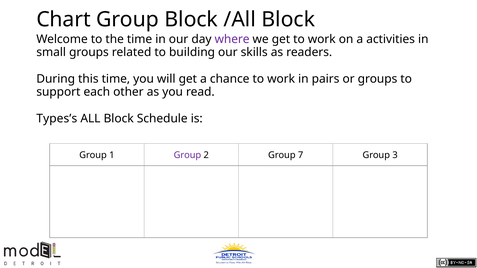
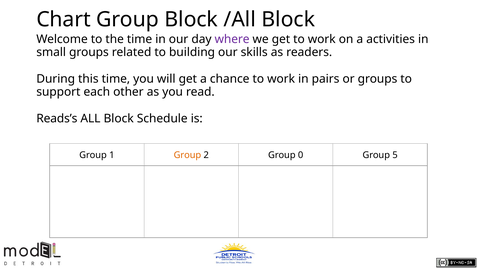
Types’s: Types’s -> Reads’s
Group at (187, 155) colour: purple -> orange
7: 7 -> 0
3: 3 -> 5
